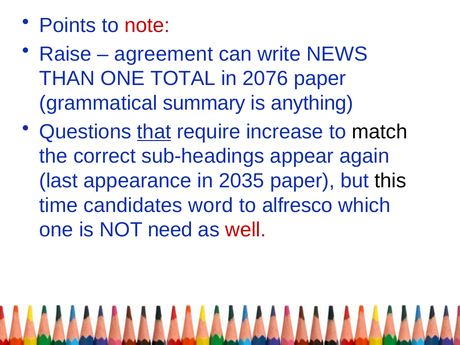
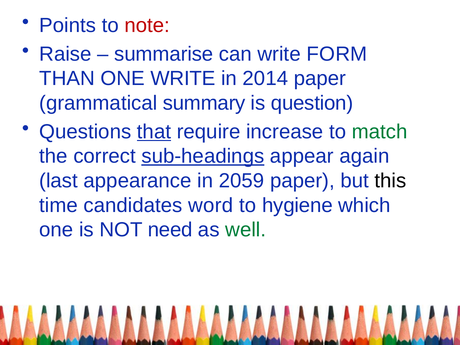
agreement: agreement -> summarise
NEWS: NEWS -> FORM
ONE TOTAL: TOTAL -> WRITE
2076: 2076 -> 2014
anything: anything -> question
match colour: black -> green
sub-headings underline: none -> present
2035: 2035 -> 2059
alfresco: alfresco -> hygiene
well colour: red -> green
